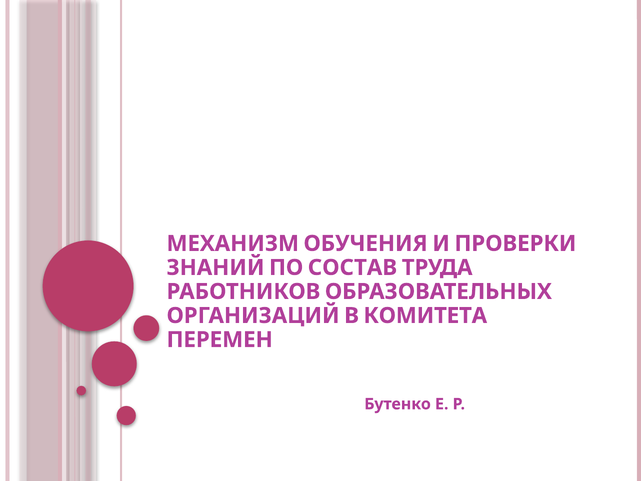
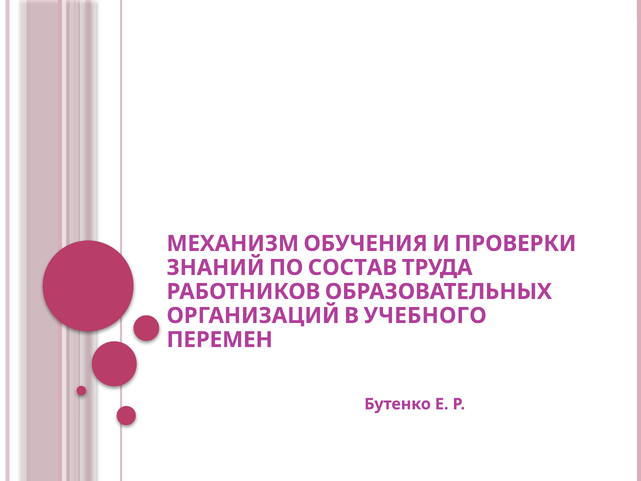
КОМИТЕТА: КОМИТЕТА -> УЧЕБНОГО
